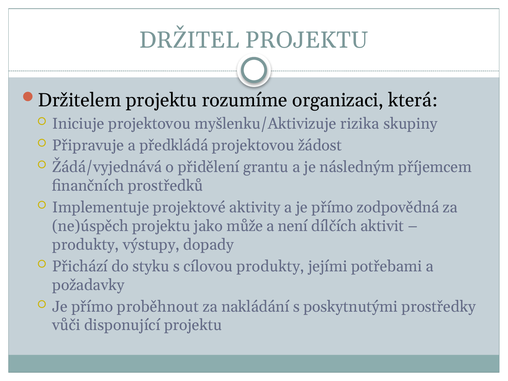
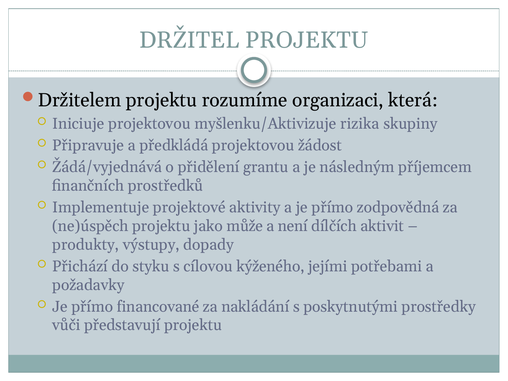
cílovou produkty: produkty -> kýženého
proběhnout: proběhnout -> financované
disponující: disponující -> představují
